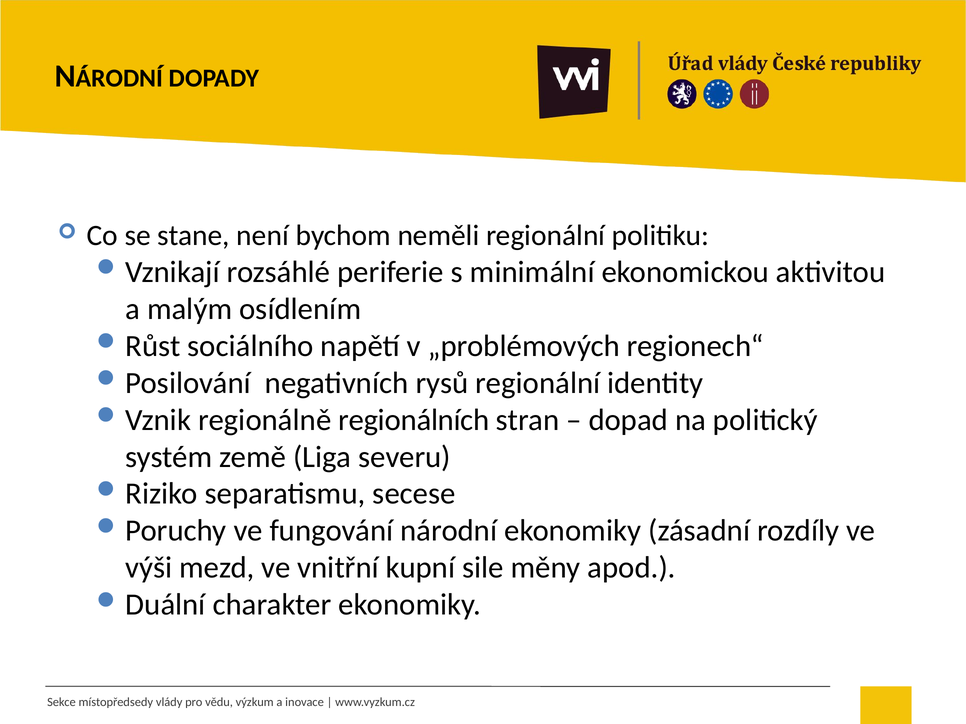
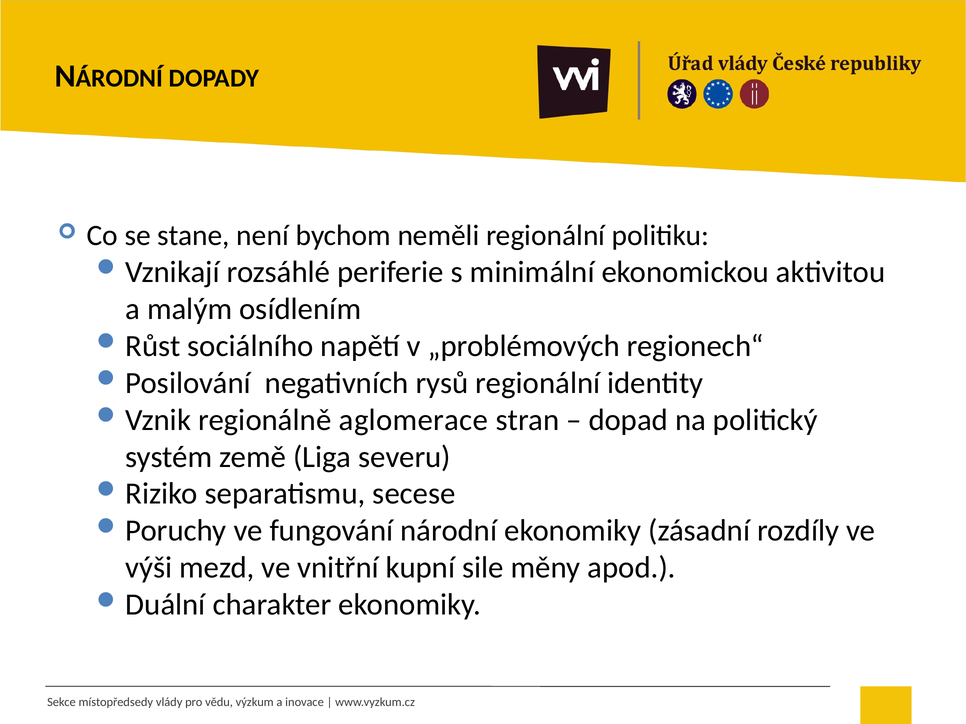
regionálních: regionálních -> aglomerace
